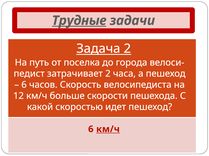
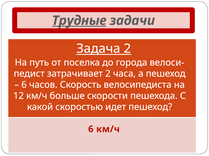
км/ч at (108, 130) underline: present -> none
